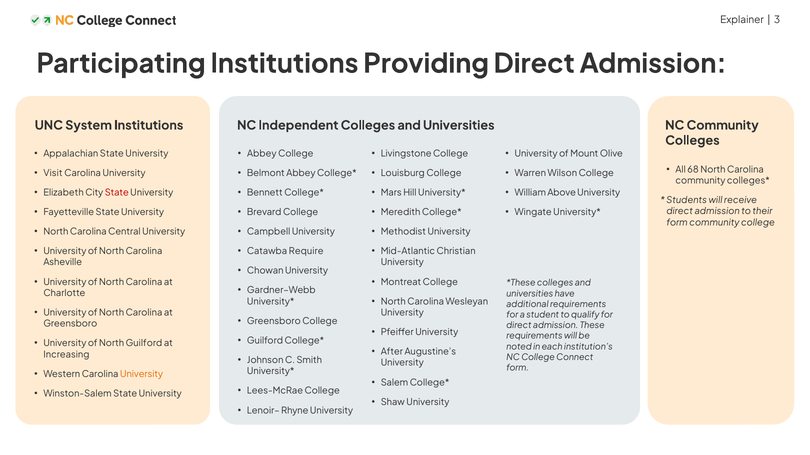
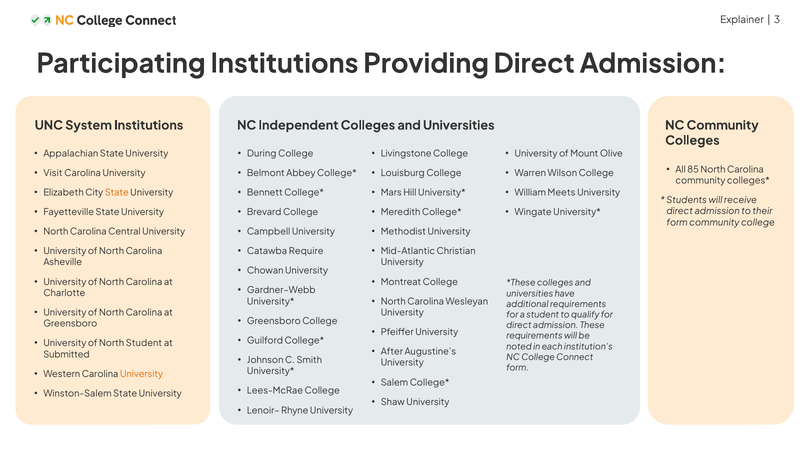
Abbey at (262, 154): Abbey -> During
68: 68 -> 85
State at (117, 193) colour: red -> orange
Above: Above -> Meets
North Guilford: Guilford -> Student
Increasing: Increasing -> Submitted
